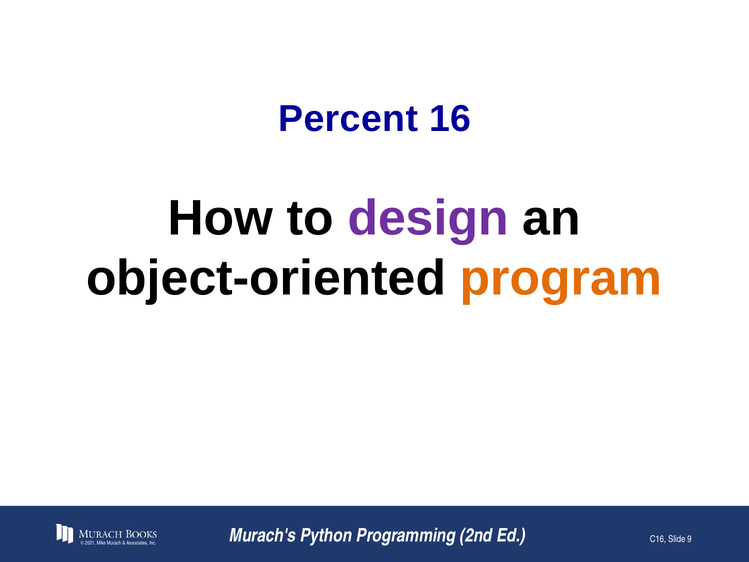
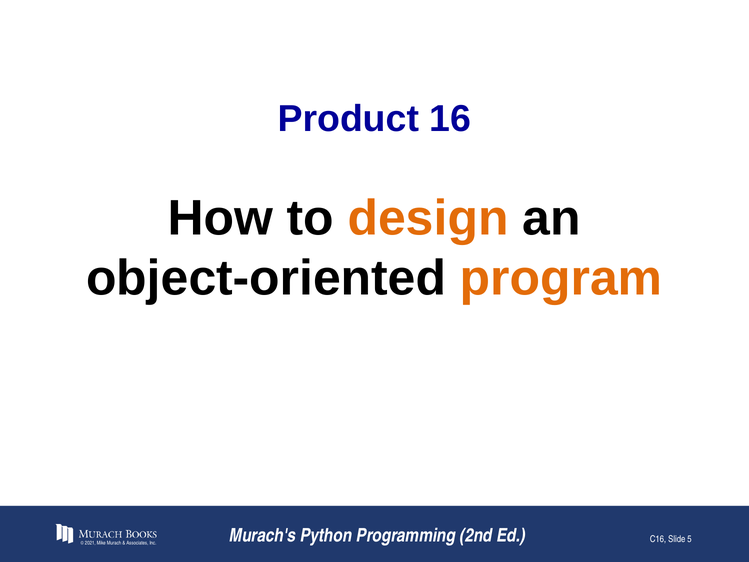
Percent: Percent -> Product
design colour: purple -> orange
9: 9 -> 5
